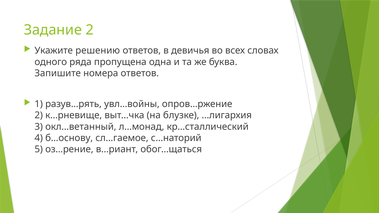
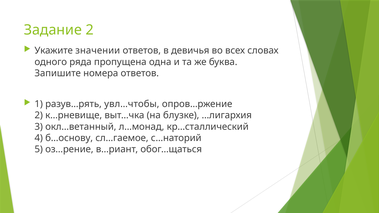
решению: решению -> значении
увл…войны: увл…войны -> увл…чтобы
